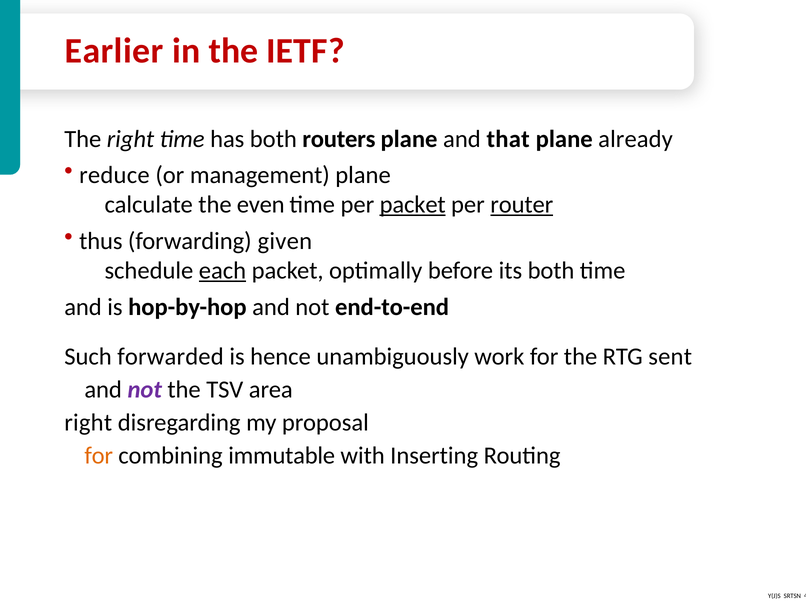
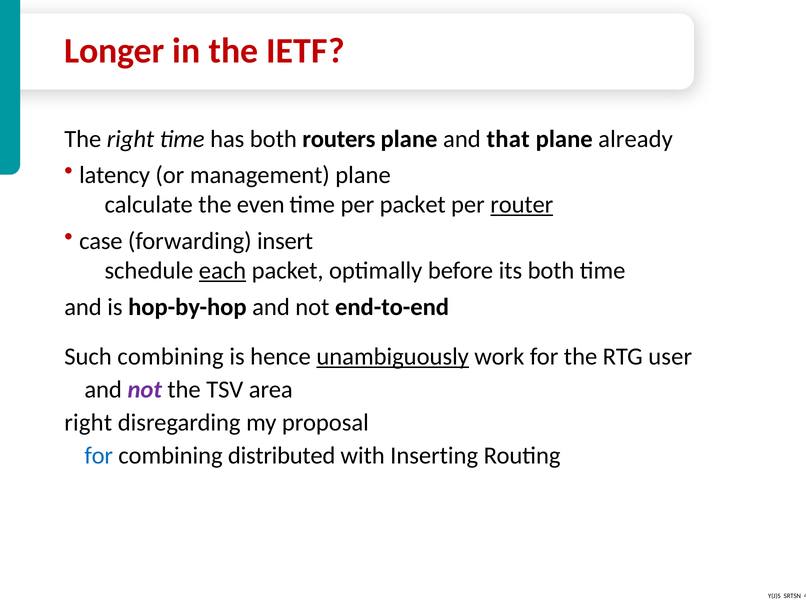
Earlier: Earlier -> Longer
reduce: reduce -> latency
packet at (413, 205) underline: present -> none
thus: thus -> case
given: given -> insert
Such forwarded: forwarded -> combining
unambiguously underline: none -> present
sent: sent -> user
for at (99, 455) colour: orange -> blue
immutable: immutable -> distributed
